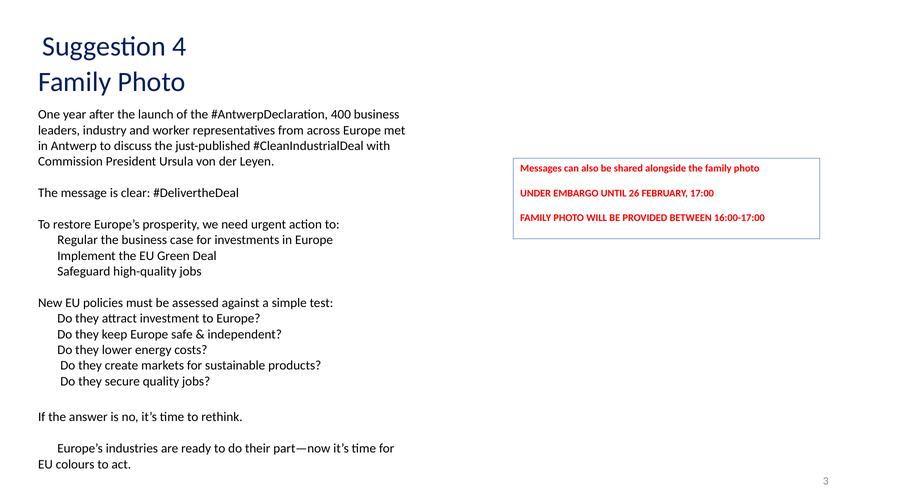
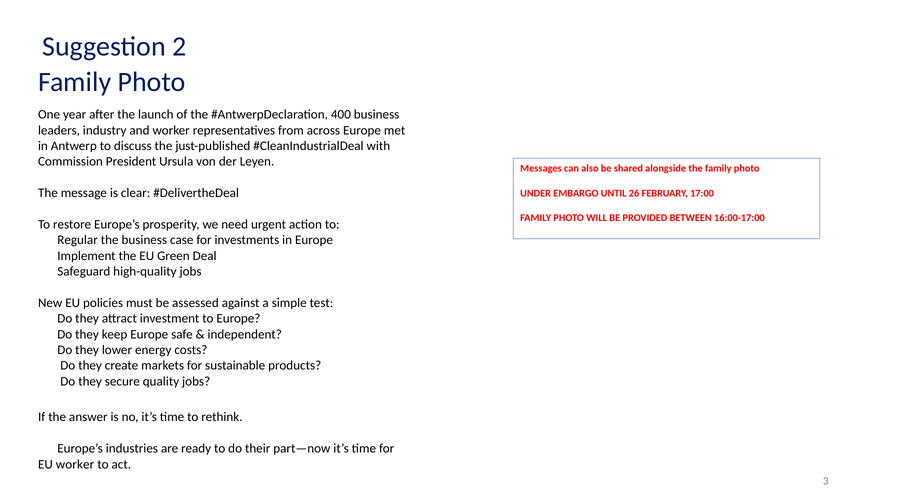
4: 4 -> 2
EU colours: colours -> worker
